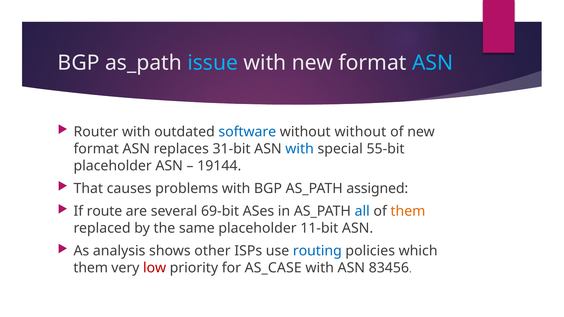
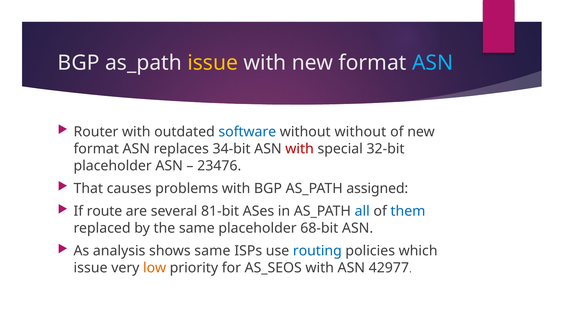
issue at (213, 63) colour: light blue -> yellow
31-bit: 31-bit -> 34-bit
with at (300, 149) colour: blue -> red
55-bit: 55-bit -> 32-bit
19144: 19144 -> 23476
69-bit: 69-bit -> 81-bit
them at (408, 211) colour: orange -> blue
11-bit: 11-bit -> 68-bit
shows other: other -> same
them at (91, 268): them -> issue
low colour: red -> orange
AS_CASE: AS_CASE -> AS_SEOS
83456: 83456 -> 42977
